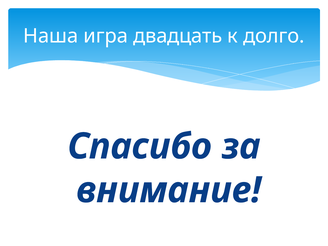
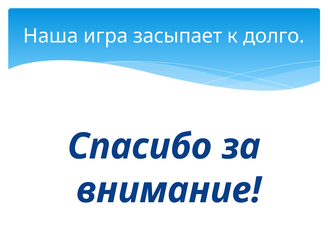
двадцать: двадцать -> засыпает
